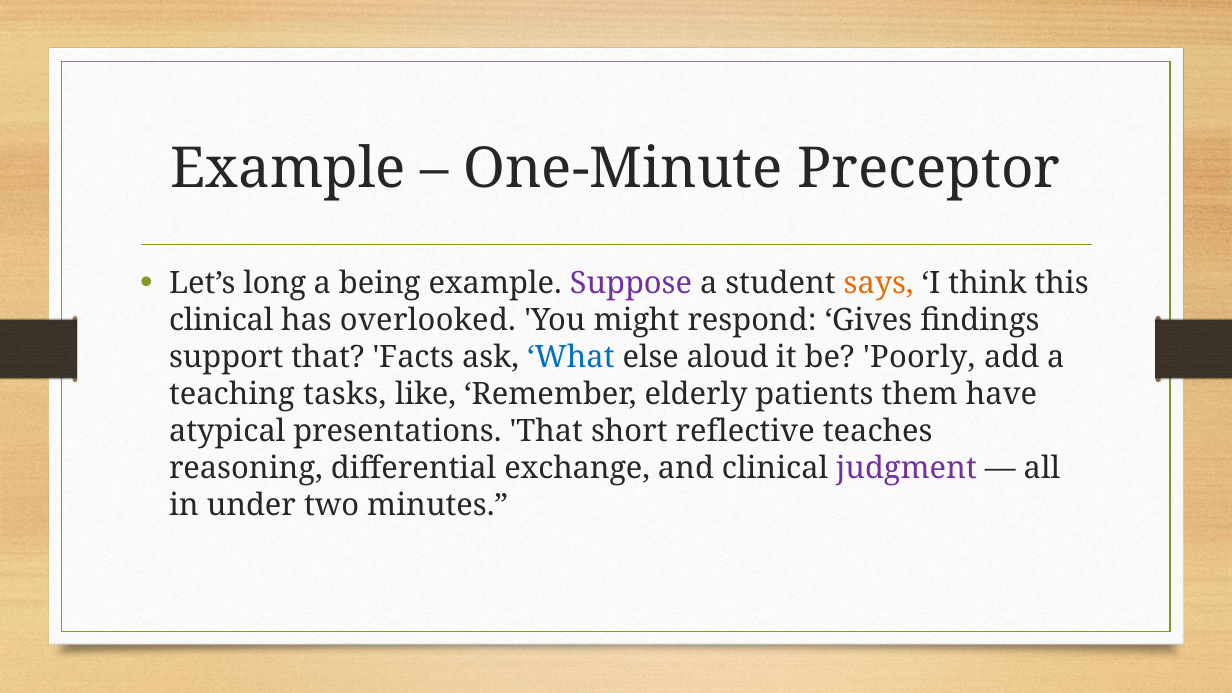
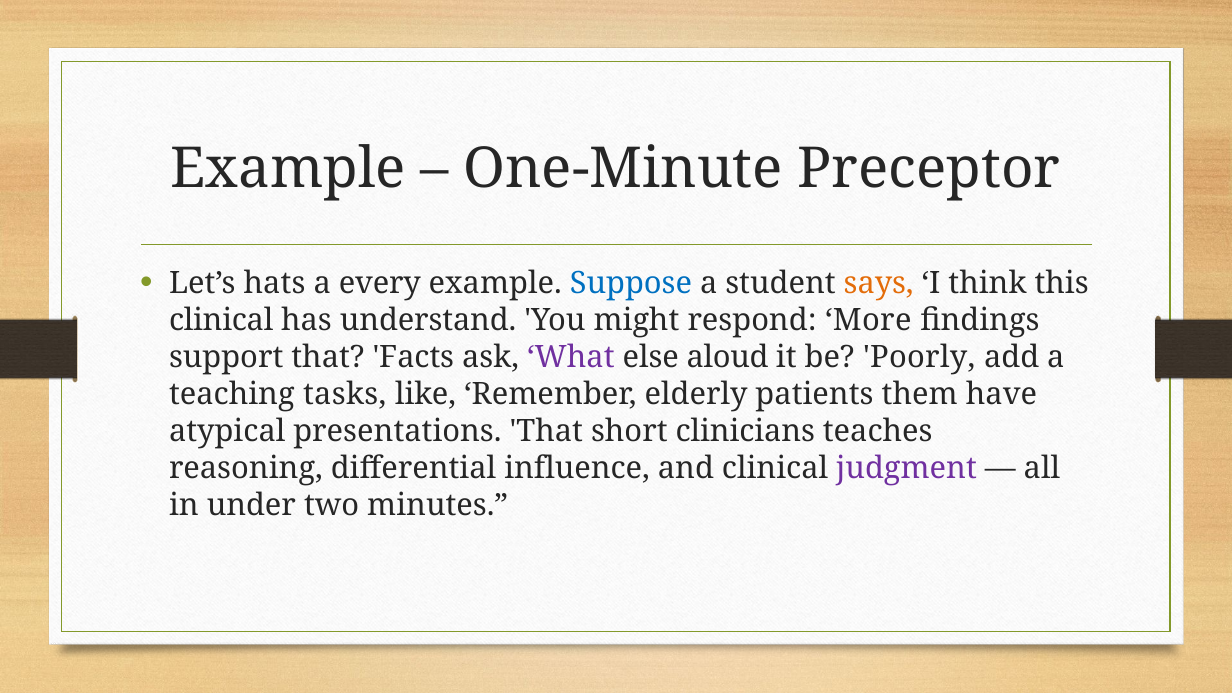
long: long -> hats
being: being -> every
Suppose colour: purple -> blue
overlooked: overlooked -> understand
Gives: Gives -> More
What colour: blue -> purple
reflective: reflective -> clinicians
exchange: exchange -> influence
